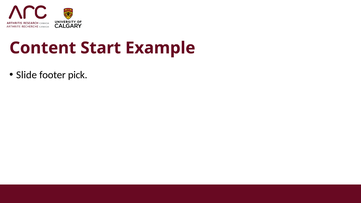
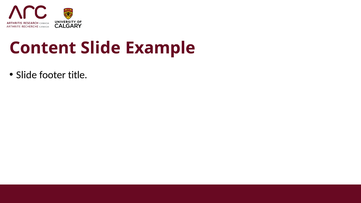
Content Start: Start -> Slide
pick: pick -> title
